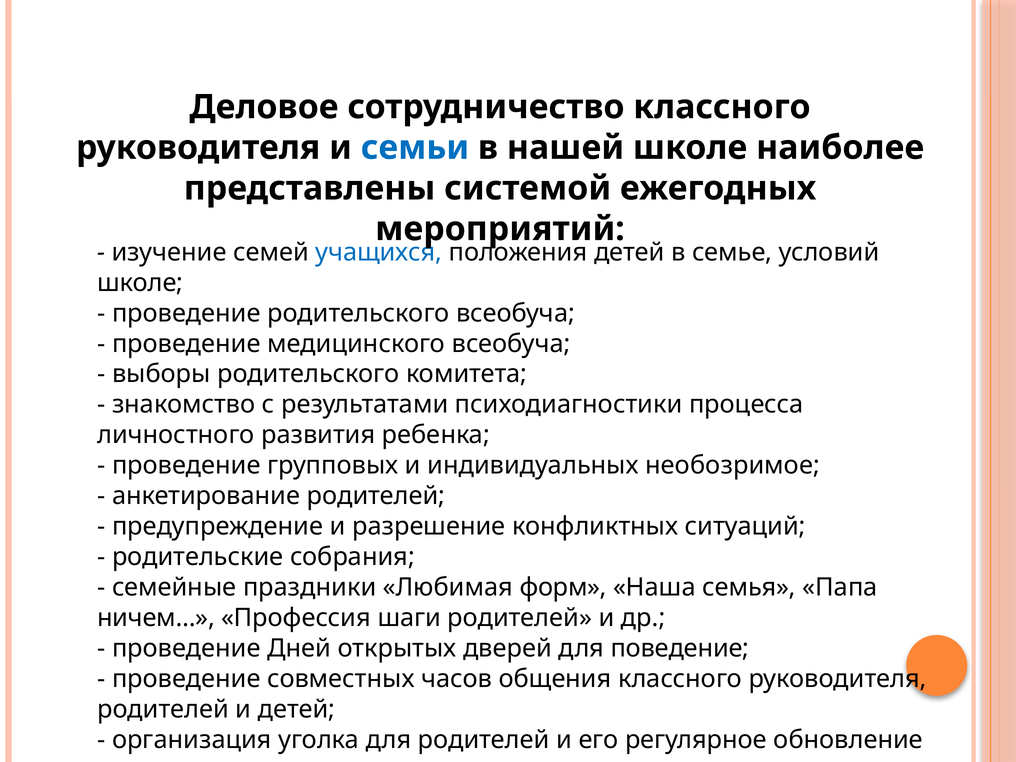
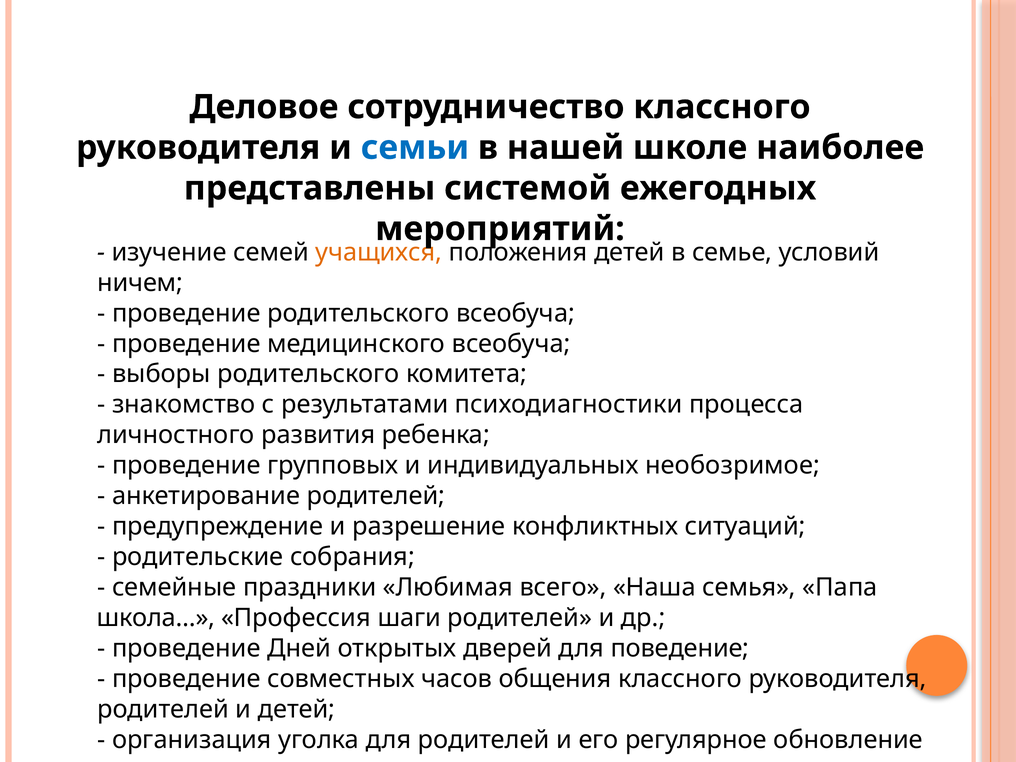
учащихся colour: blue -> orange
школе at (140, 283): школе -> ничем
форм: форм -> всего
ничем…: ничем… -> школа…
